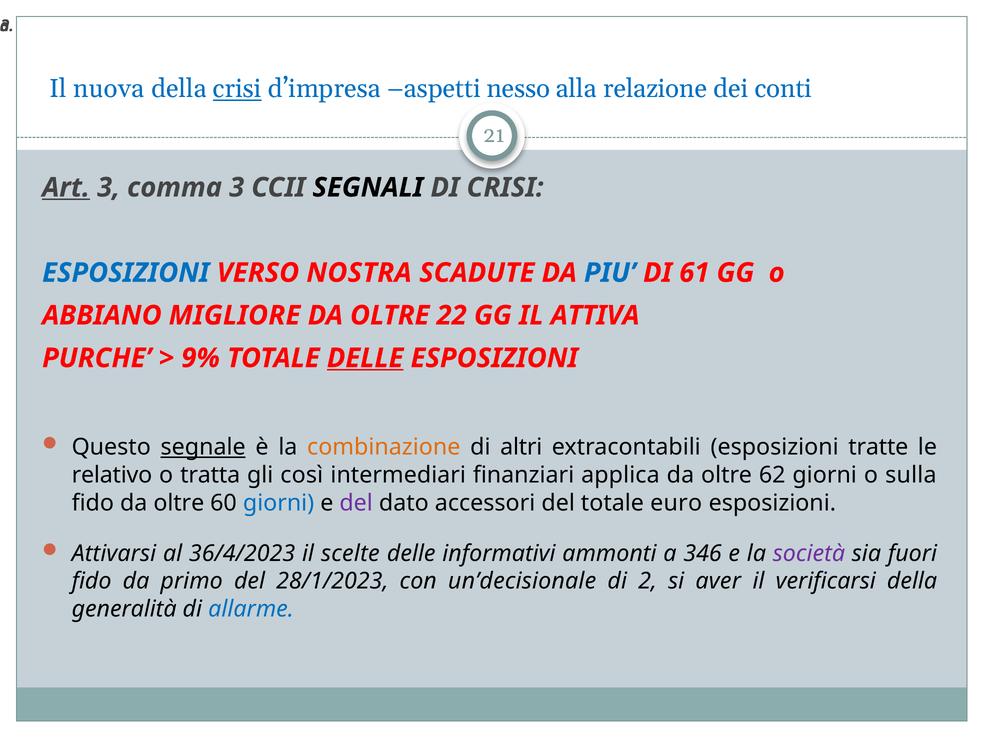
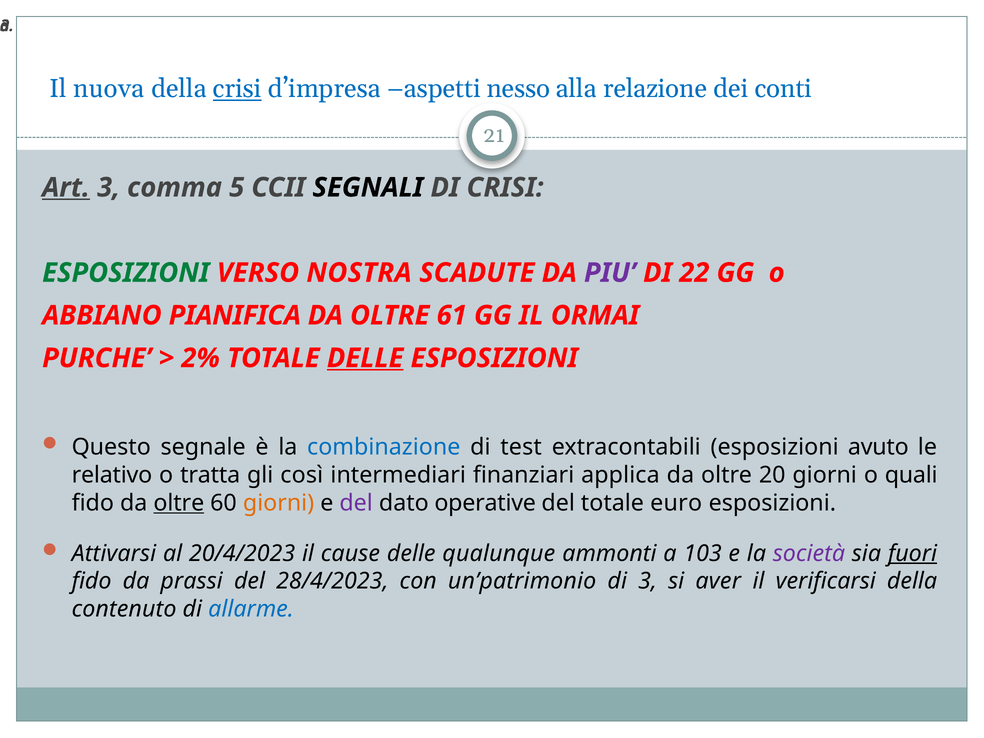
comma 3: 3 -> 5
ESPOSIZIONI at (126, 273) colour: blue -> green
PIU colour: blue -> purple
61: 61 -> 22
MIGLIORE: MIGLIORE -> PIANIFICA
22: 22 -> 61
ATTIVA: ATTIVA -> ORMAI
9%: 9% -> 2%
segnale underline: present -> none
combinazione colour: orange -> blue
altri: altri -> test
tratte: tratte -> avuto
62: 62 -> 20
sulla: sulla -> quali
oltre at (179, 503) underline: none -> present
giorni at (279, 503) colour: blue -> orange
accessori: accessori -> operative
36/4/2023: 36/4/2023 -> 20/4/2023
scelte: scelte -> cause
informativi: informativi -> qualunque
346: 346 -> 103
fuori underline: none -> present
primo: primo -> prassi
28/1/2023: 28/1/2023 -> 28/4/2023
un’decisionale: un’decisionale -> un’patrimonio
di 2: 2 -> 3
generalità: generalità -> contenuto
